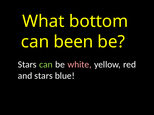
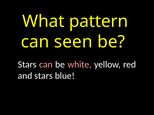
bottom: bottom -> pattern
been: been -> seen
can at (46, 65) colour: light green -> pink
